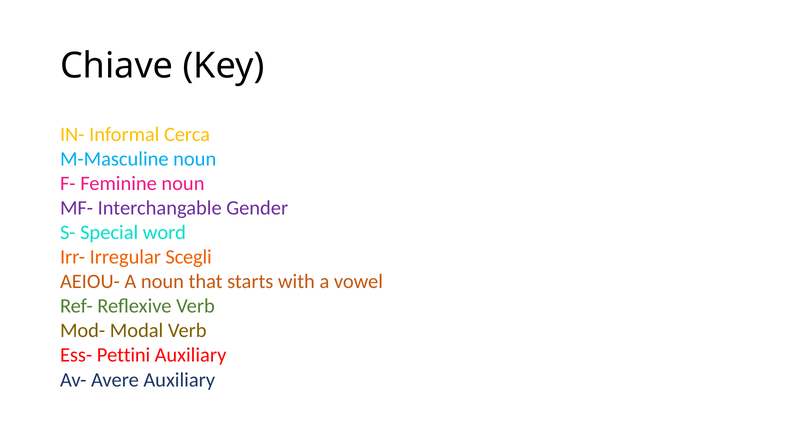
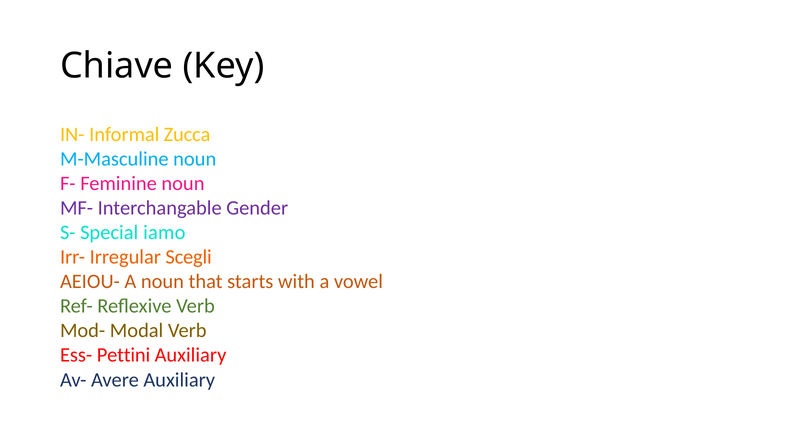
Cerca: Cerca -> Zucca
word: word -> iamo
